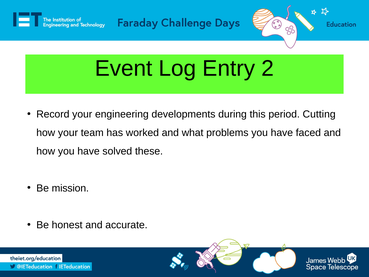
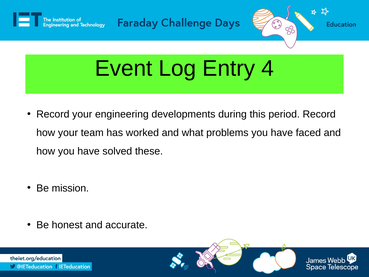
2: 2 -> 4
period Cutting: Cutting -> Record
